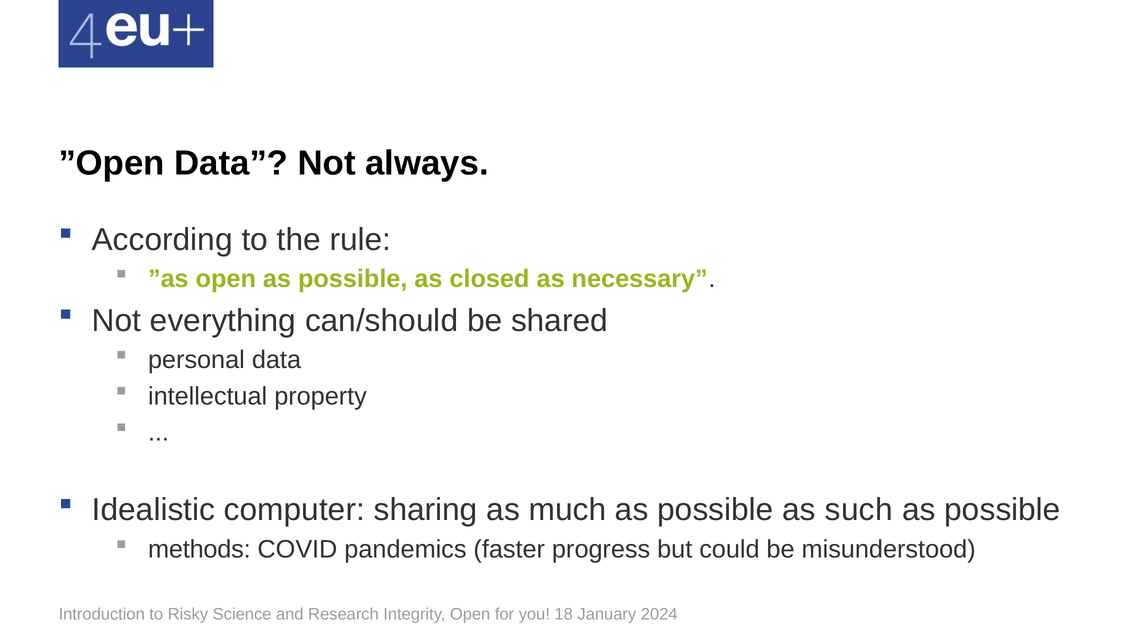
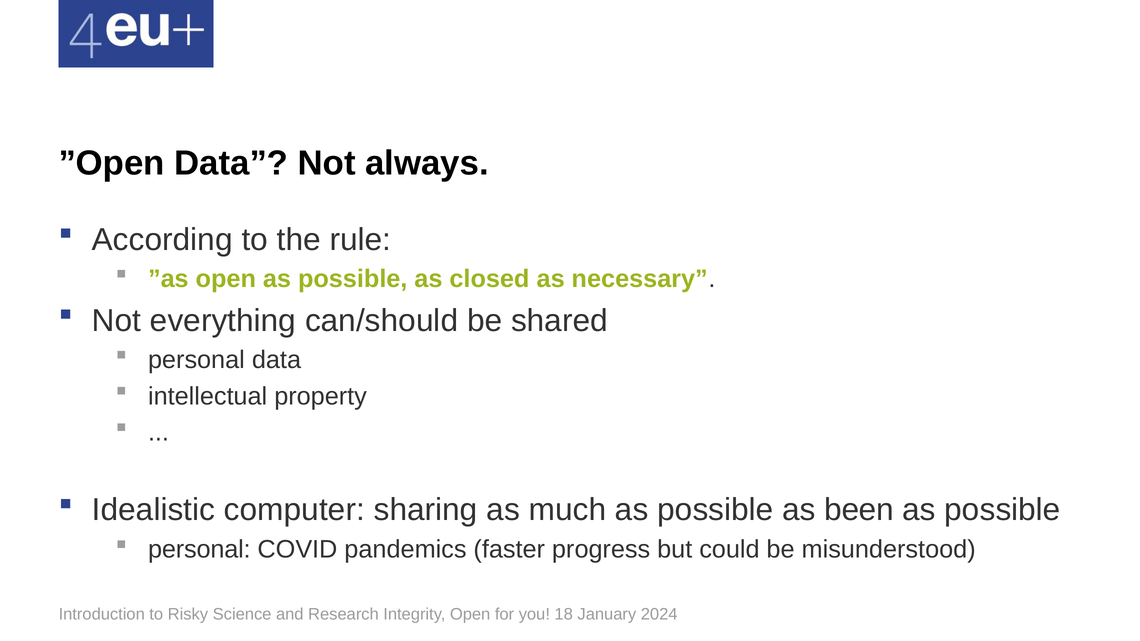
such: such -> been
methods at (199, 550): methods -> personal
